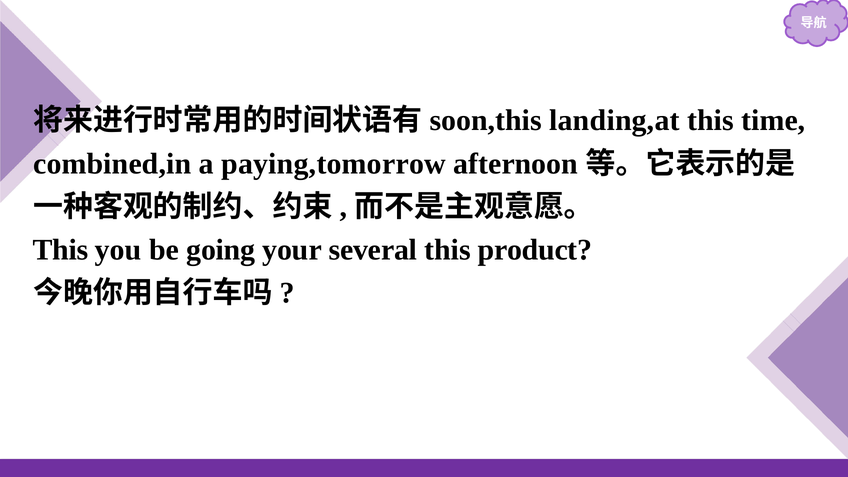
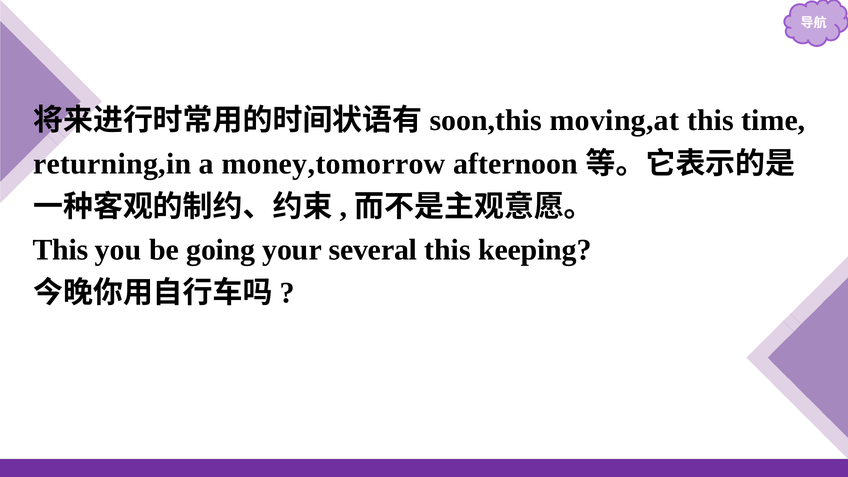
landing,at: landing,at -> moving,at
combined,in: combined,in -> returning,in
paying,tomorrow: paying,tomorrow -> money,tomorrow
product: product -> keeping
